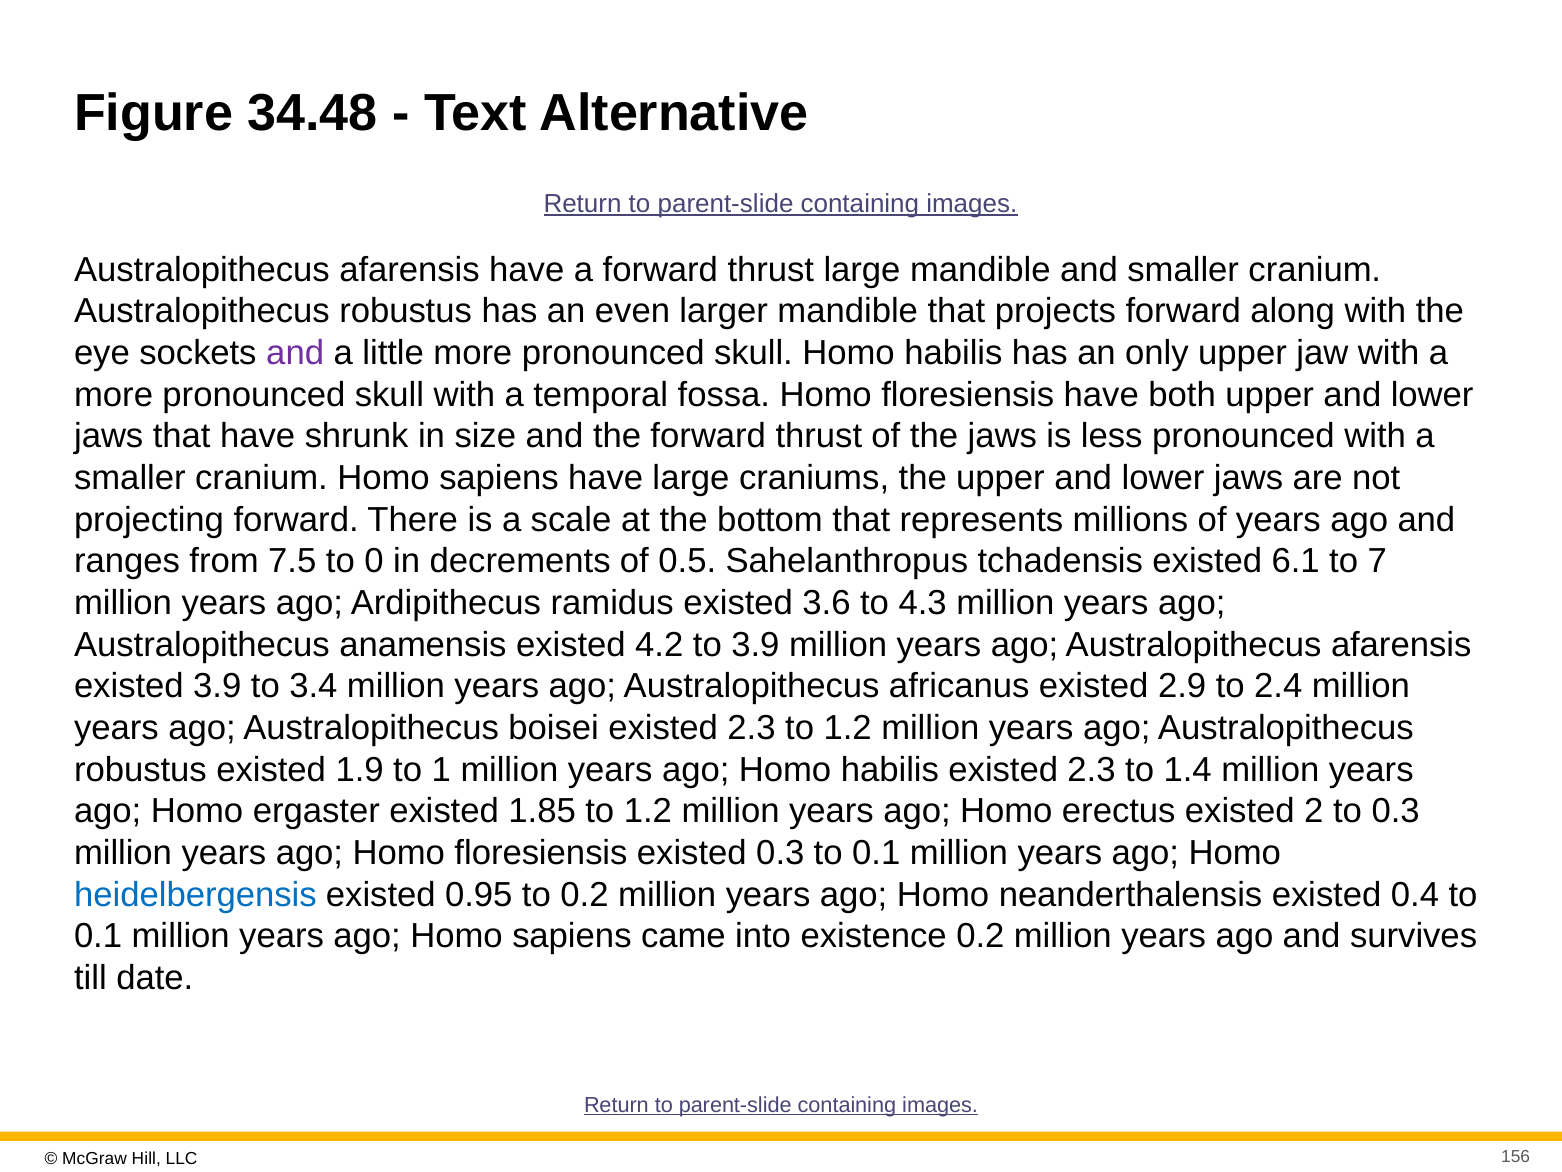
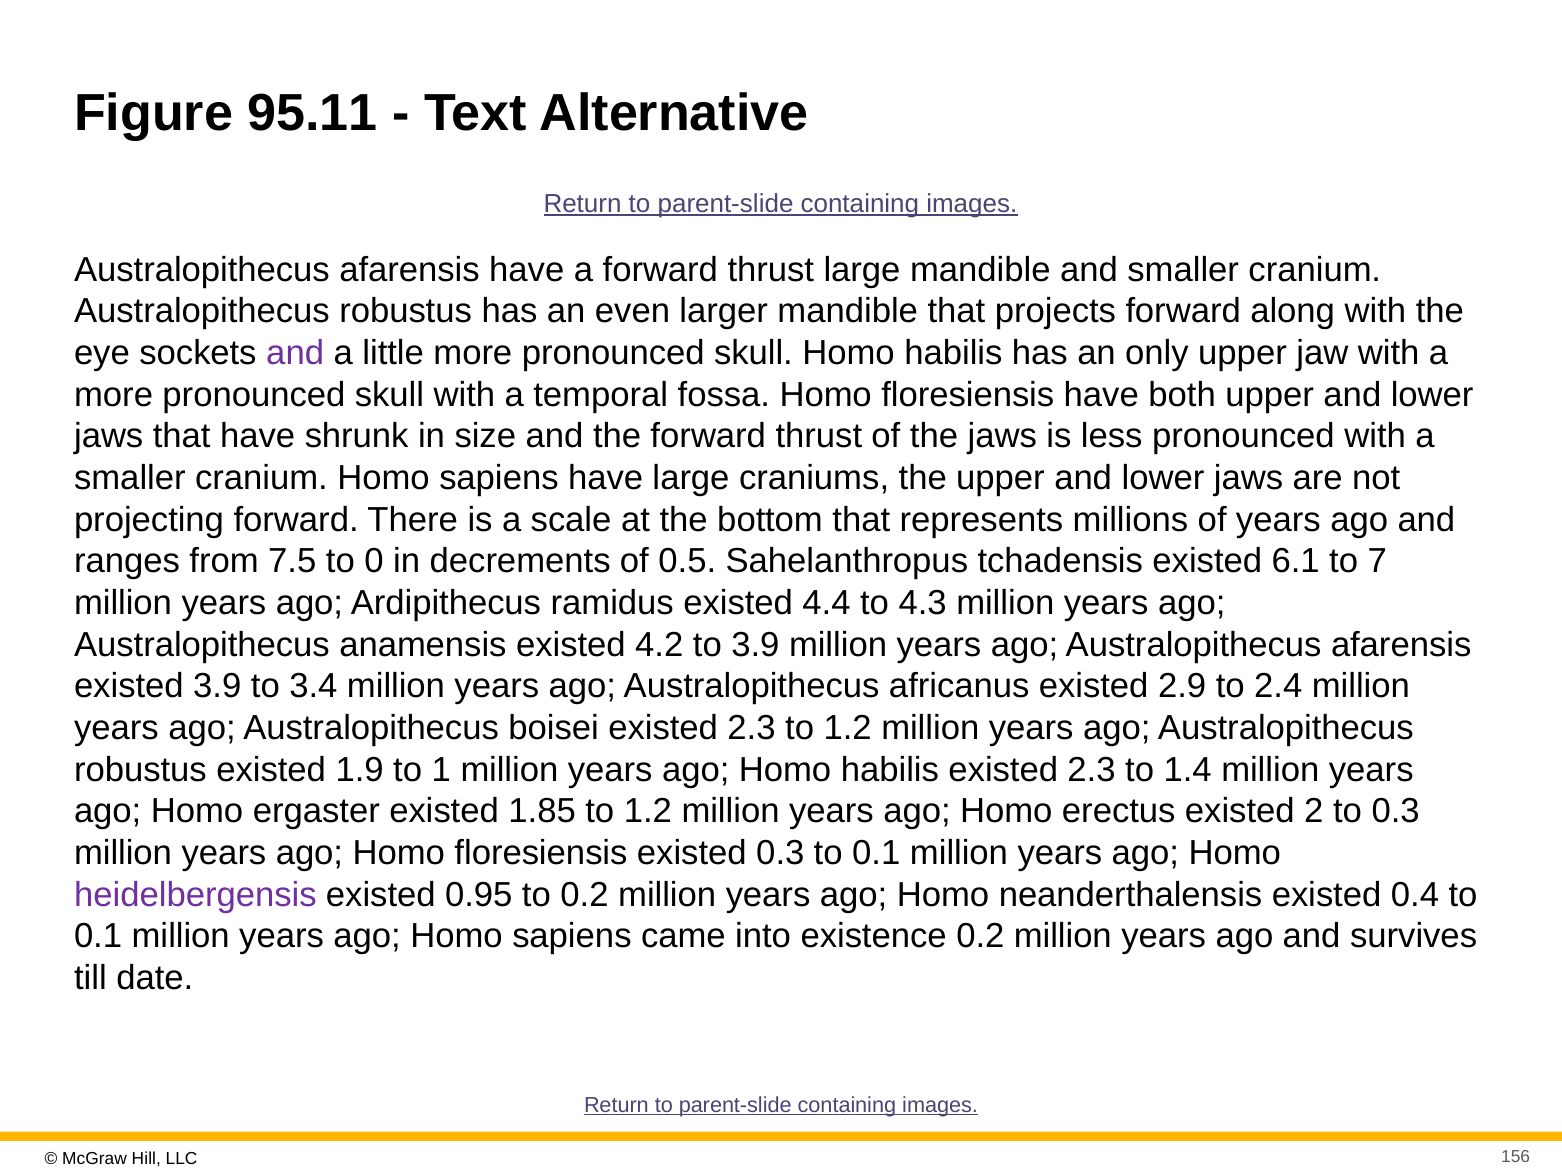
34.48: 34.48 -> 95.11
3.6: 3.6 -> 4.4
heidelbergensis colour: blue -> purple
